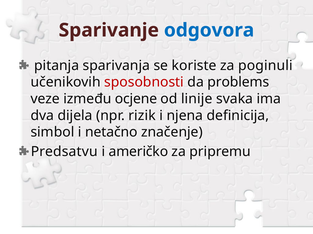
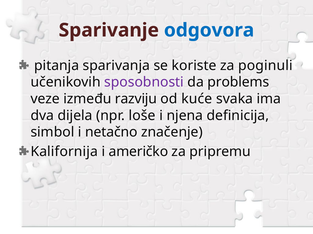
sposobnosti colour: red -> purple
ocjene: ocjene -> razviju
linije: linije -> kuće
rizik: rizik -> loše
Predsatvu: Predsatvu -> Kalifornija
